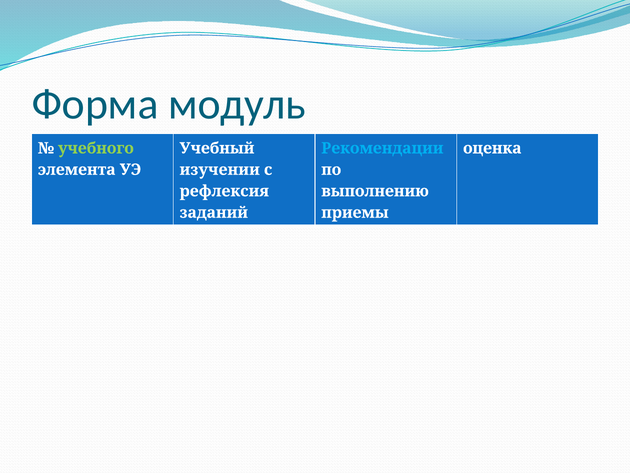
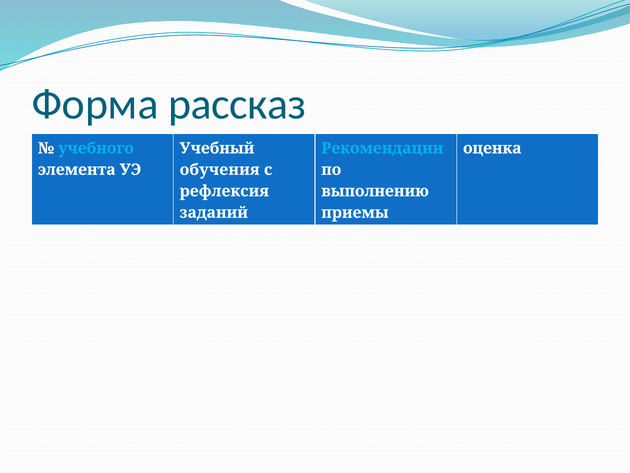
модуль: модуль -> рассказ
учебного colour: light green -> light blue
изучении: изучении -> обучения
